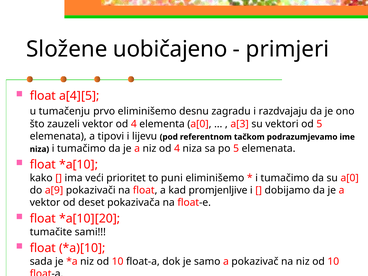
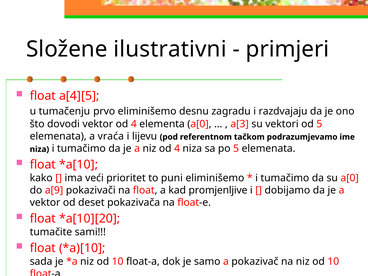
uobičajeno: uobičajeno -> ilustrativni
zauzeli: zauzeli -> dovodi
tipovi: tipovi -> vraća
